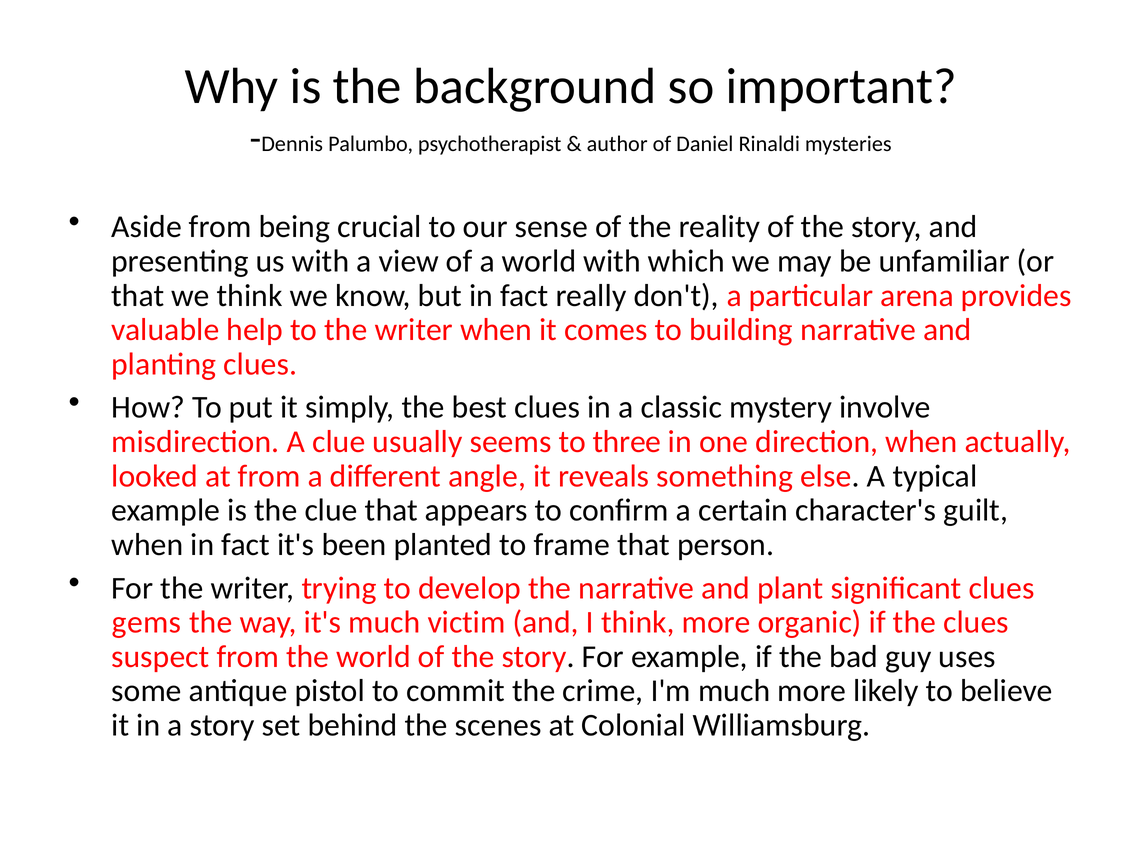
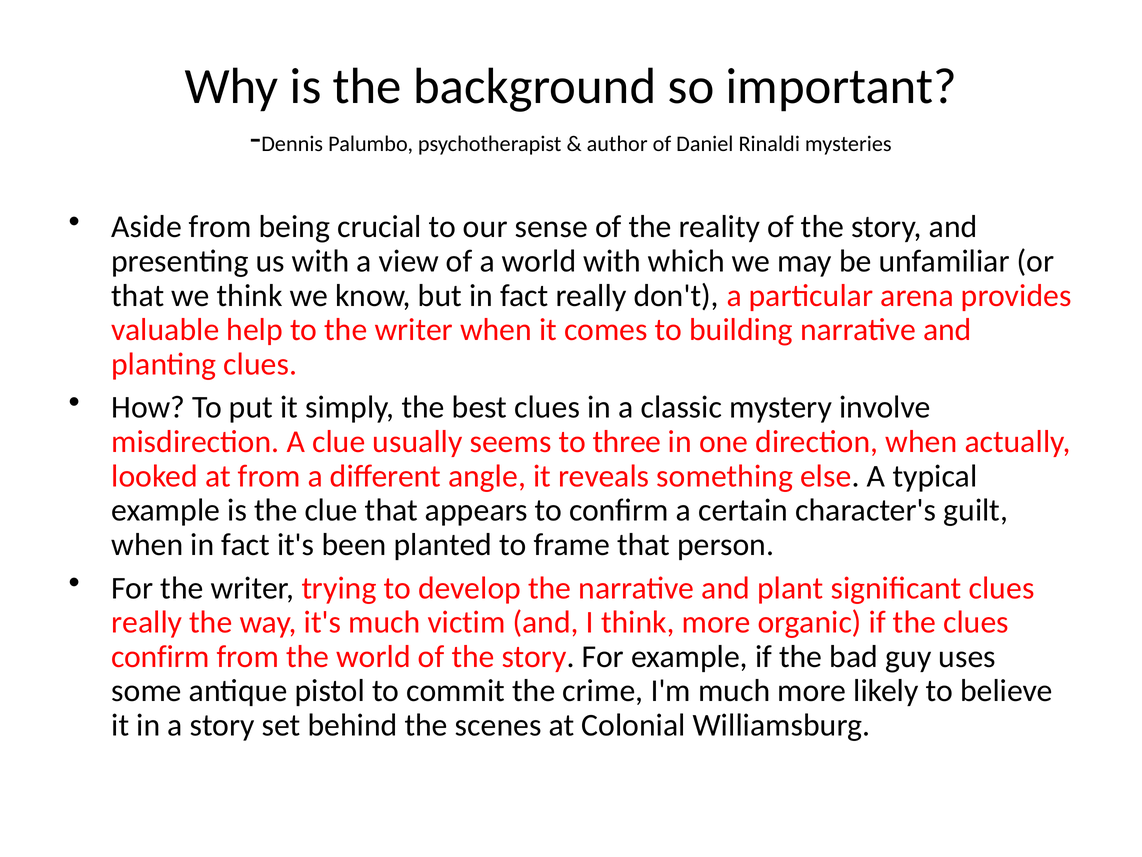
gems at (147, 622): gems -> really
suspect at (160, 656): suspect -> confirm
